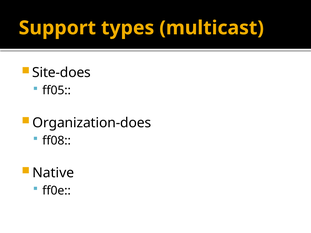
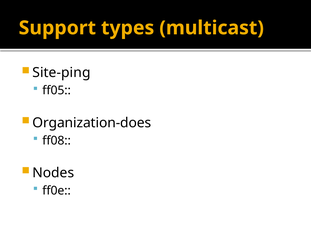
Site-does: Site-does -> Site-ping
Native: Native -> Nodes
